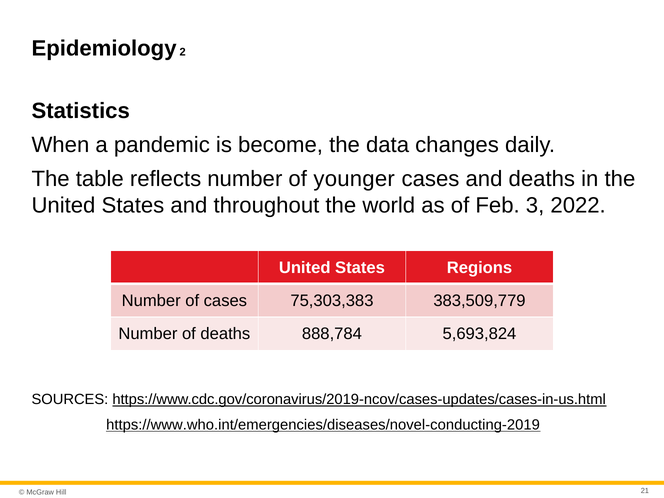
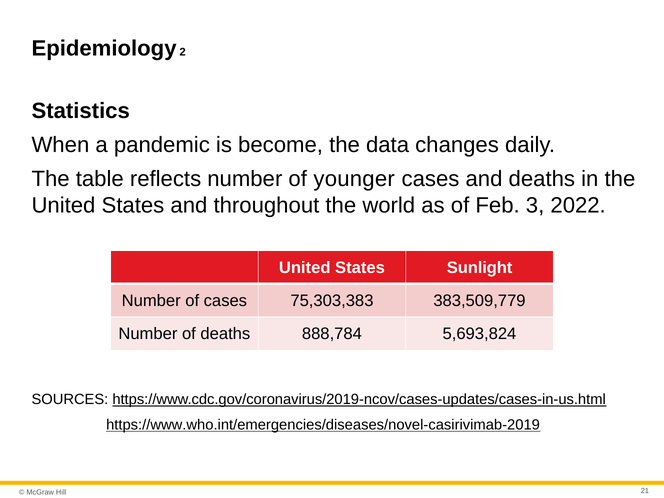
Regions: Regions -> Sunlight
https://www.who.int/emergencies/diseases/novel-conducting-2019: https://www.who.int/emergencies/diseases/novel-conducting-2019 -> https://www.who.int/emergencies/diseases/novel-casirivimab-2019
